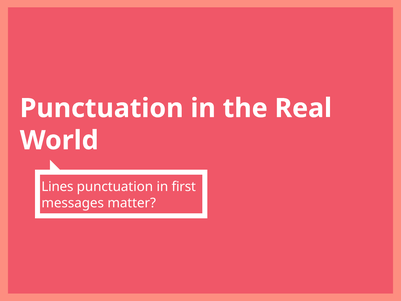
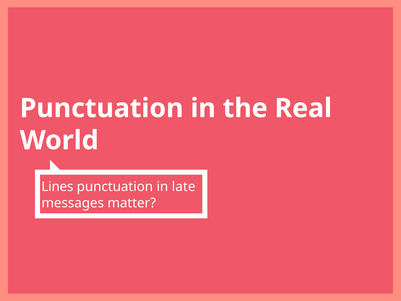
first: first -> late
